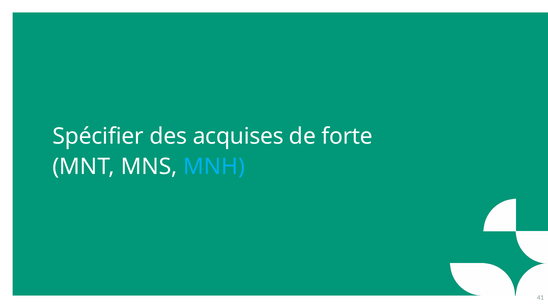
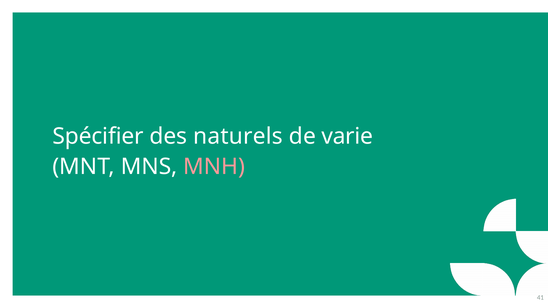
acquises: acquises -> naturels
forte: forte -> varie
MNH colour: light blue -> pink
